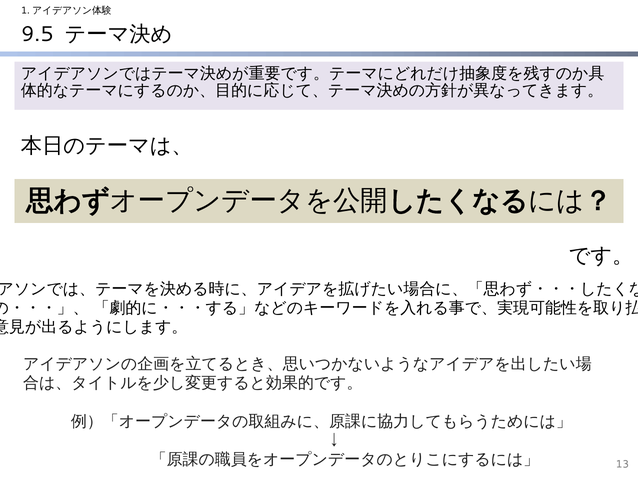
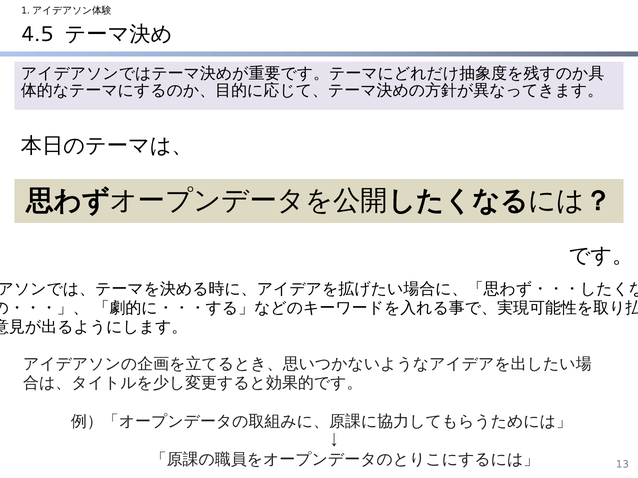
9.5: 9.5 -> 4.5
